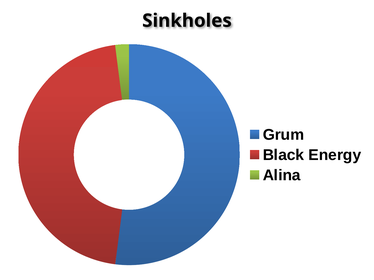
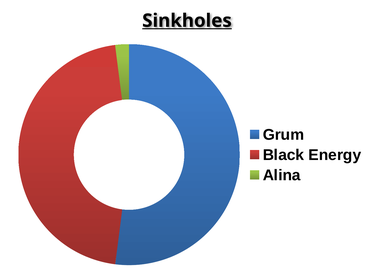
Sinkholes underline: none -> present
